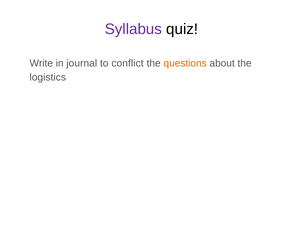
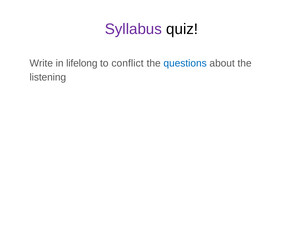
journal: journal -> lifelong
questions colour: orange -> blue
logistics: logistics -> listening
